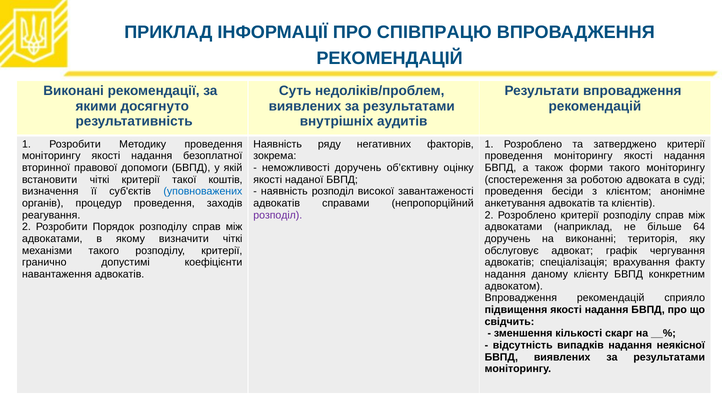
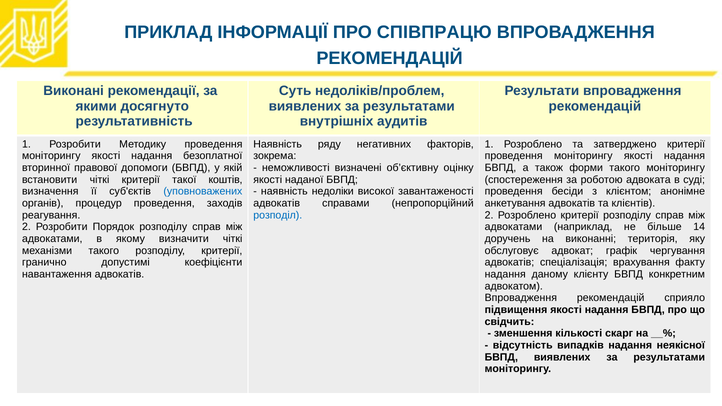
неможливості доручень: доручень -> визначені
наявність розподіл: розподіл -> недоліки
розподіл at (278, 215) colour: purple -> blue
64: 64 -> 14
